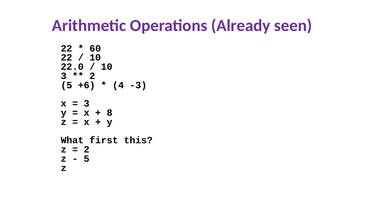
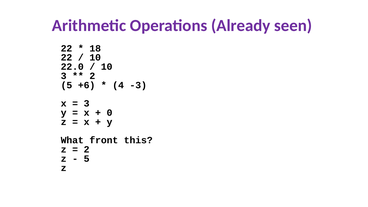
60: 60 -> 18
8: 8 -> 0
first: first -> front
